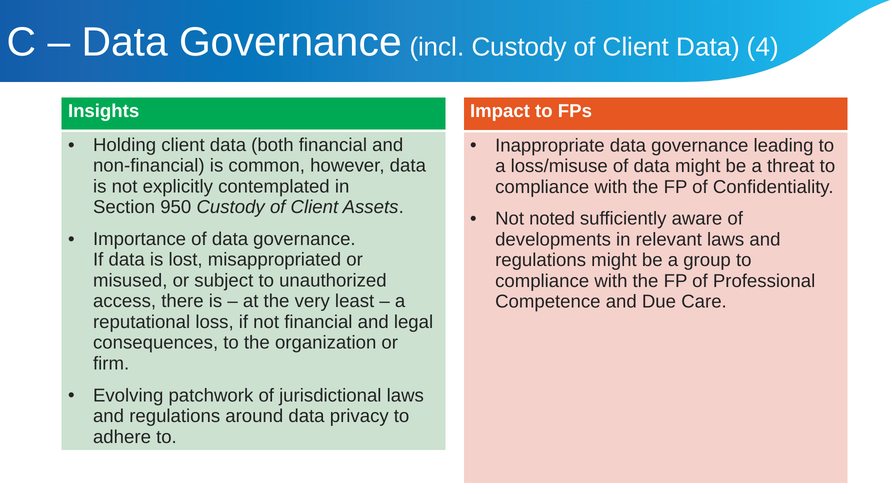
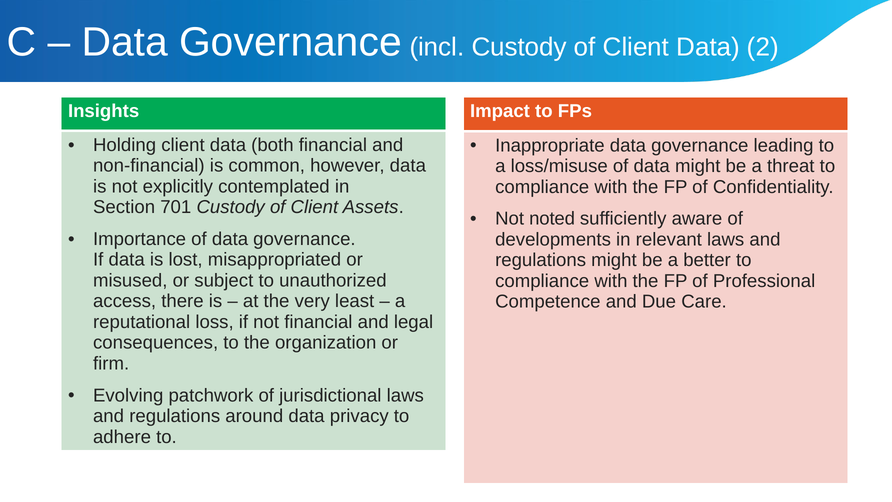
4: 4 -> 2
950: 950 -> 701
group: group -> better
